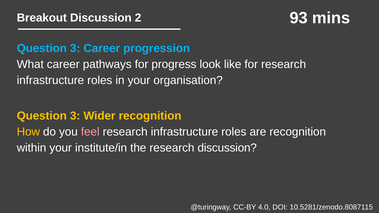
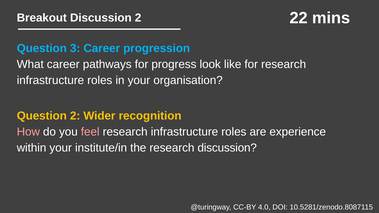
93: 93 -> 22
3 at (75, 116): 3 -> 2
How colour: yellow -> pink
are recognition: recognition -> experience
